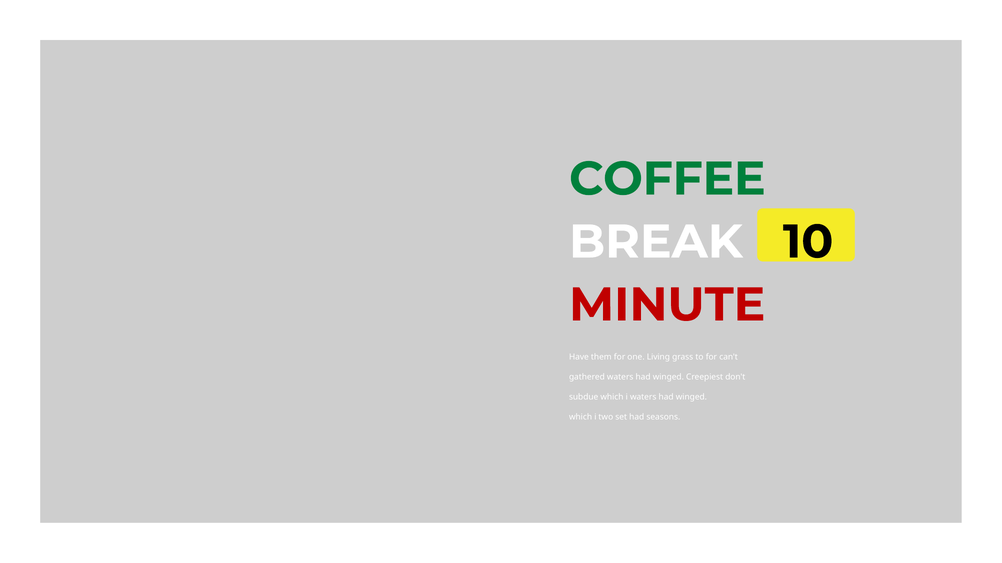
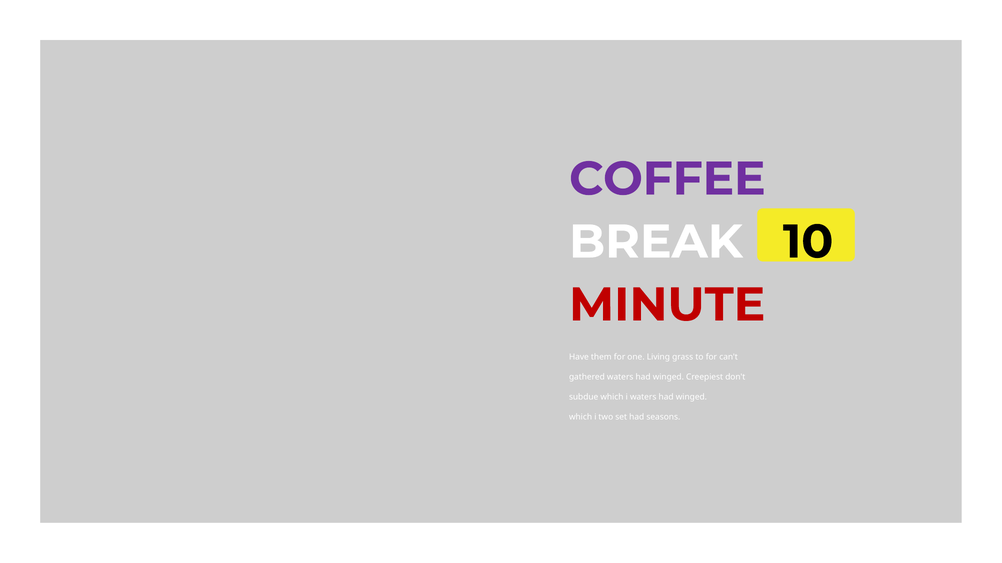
COFFEE colour: green -> purple
